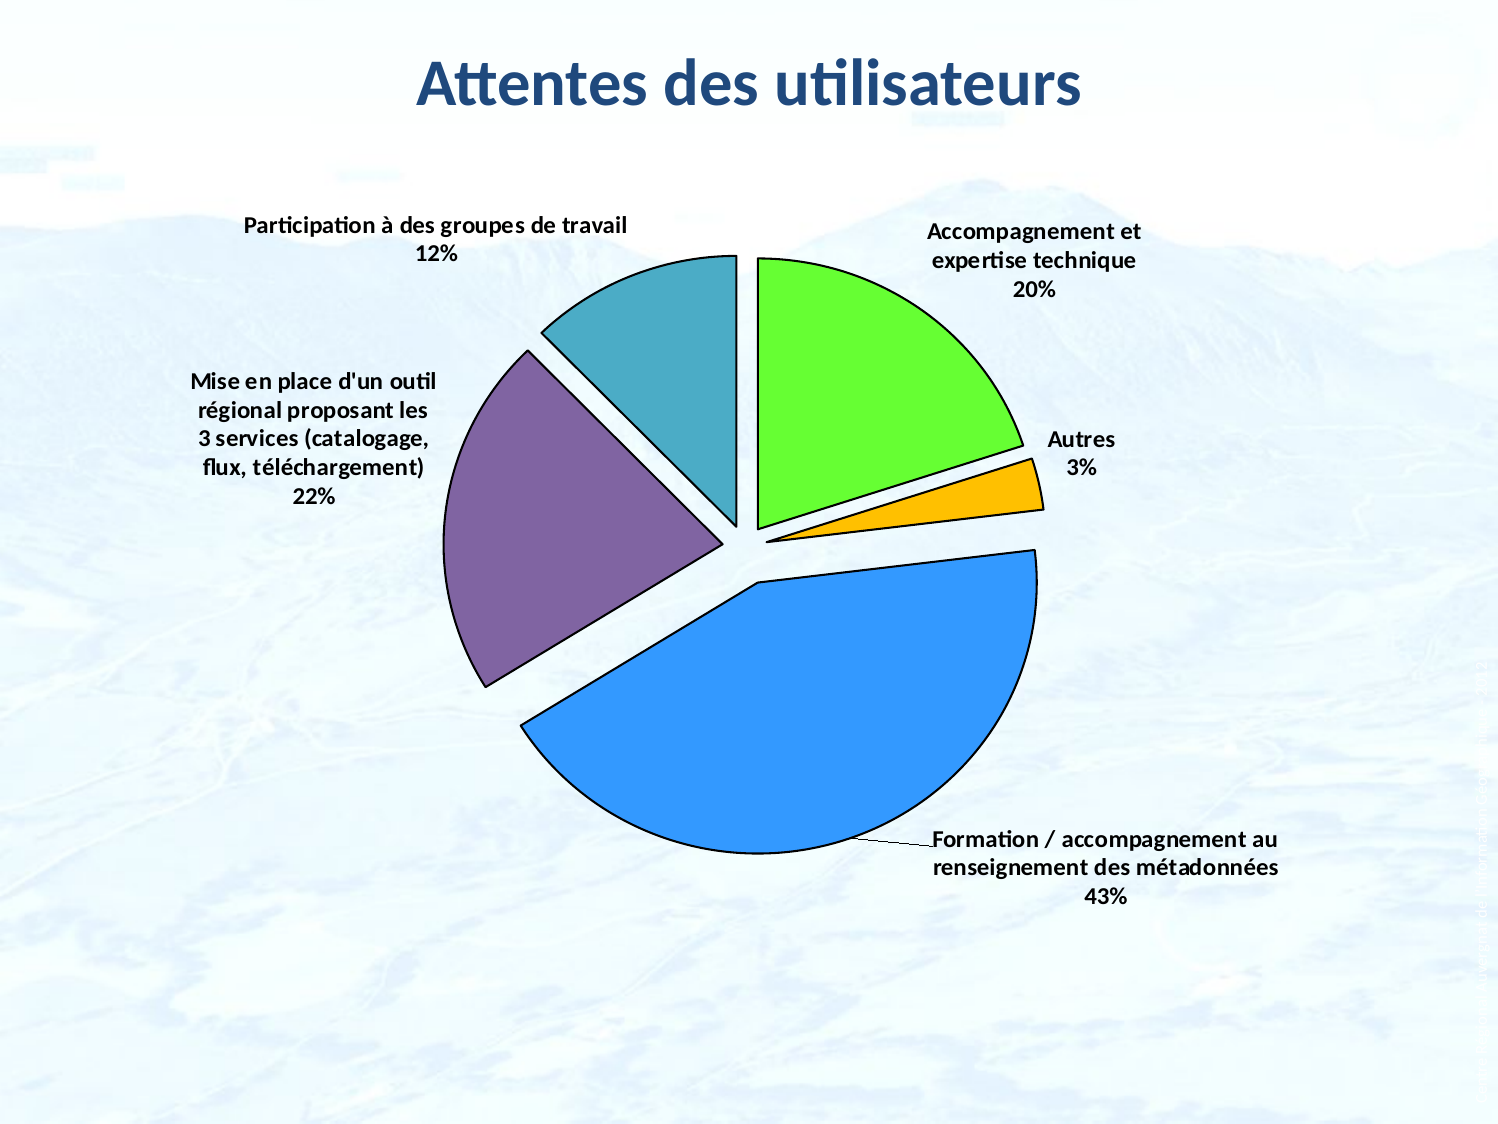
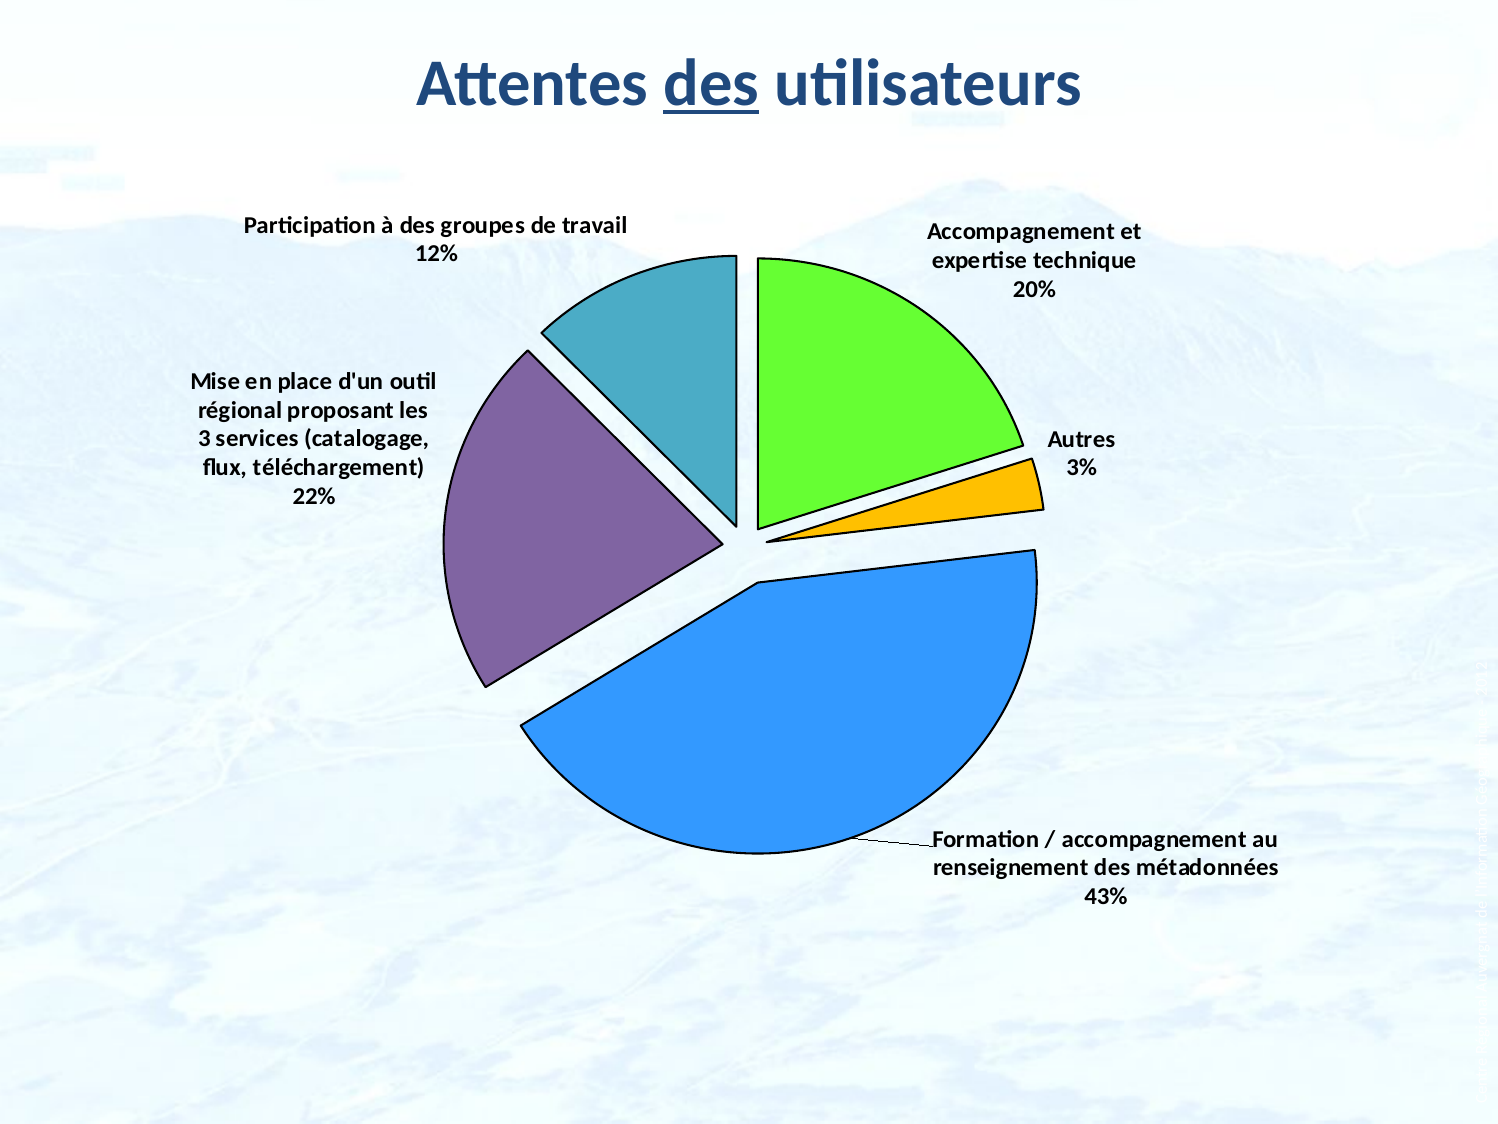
des at (711, 83) underline: none -> present
